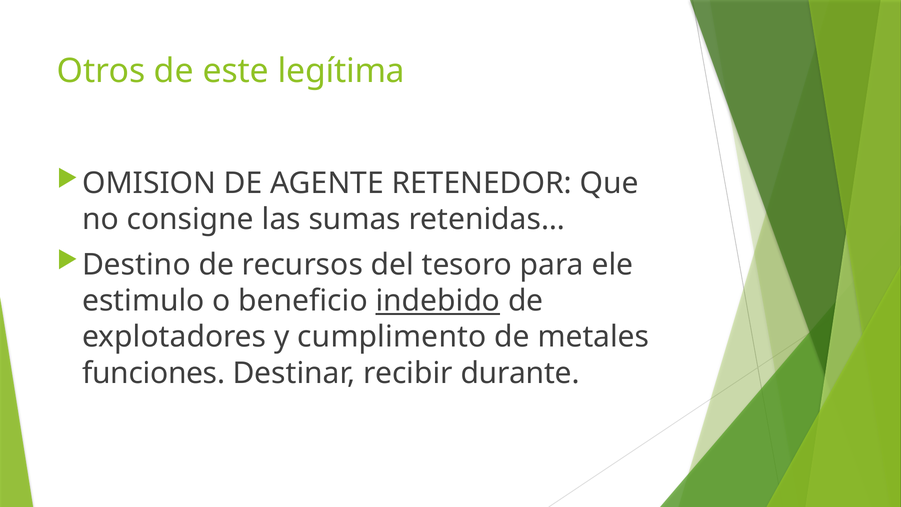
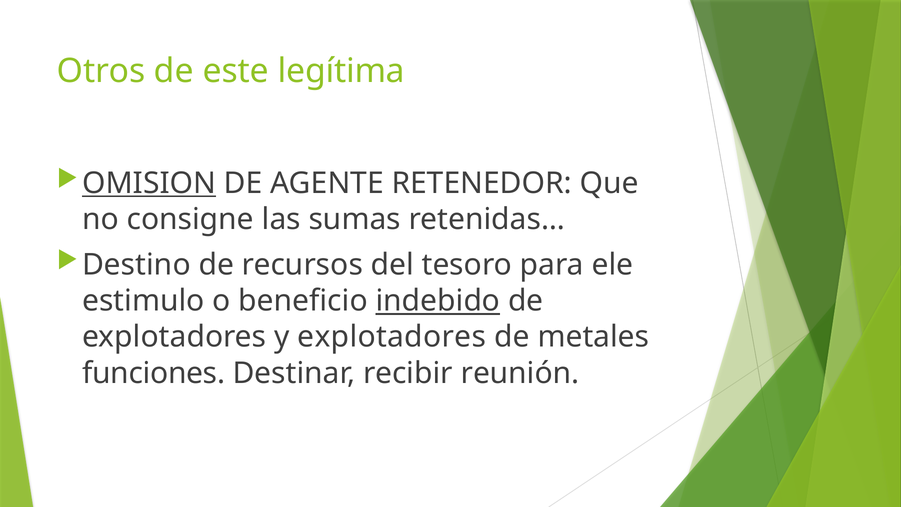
OMISION underline: none -> present
y cumplimento: cumplimento -> explotadores
durante: durante -> reunión
